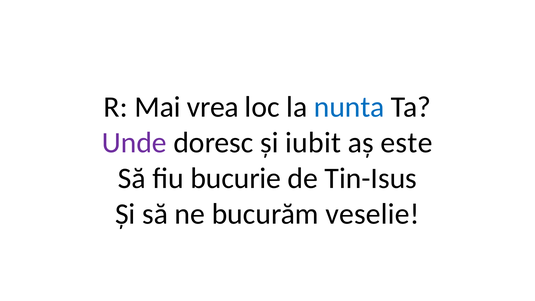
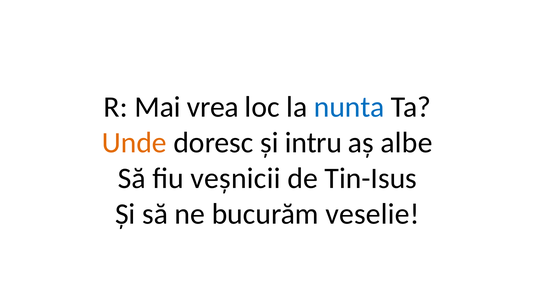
Unde colour: purple -> orange
iubit: iubit -> intru
este: este -> albe
bucurie: bucurie -> veșnicii
